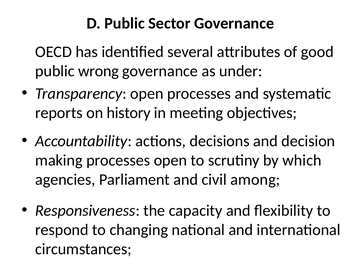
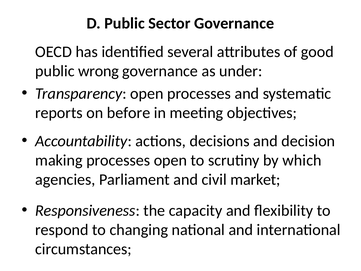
history: history -> before
among: among -> market
